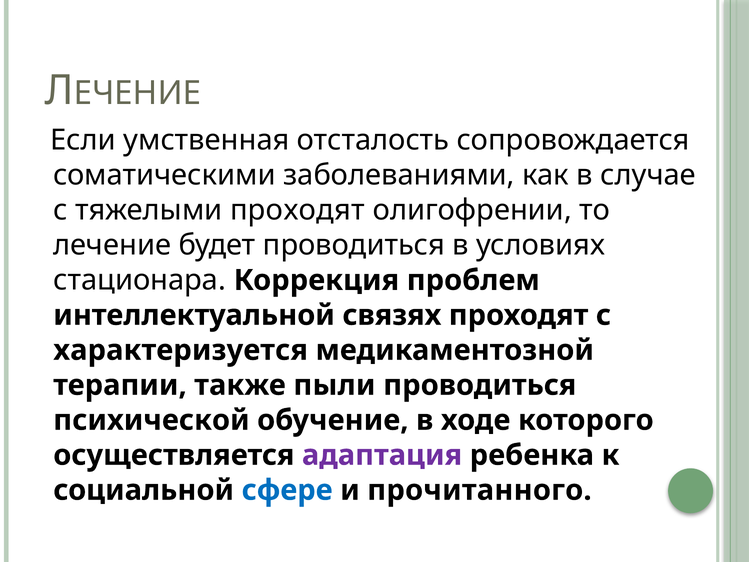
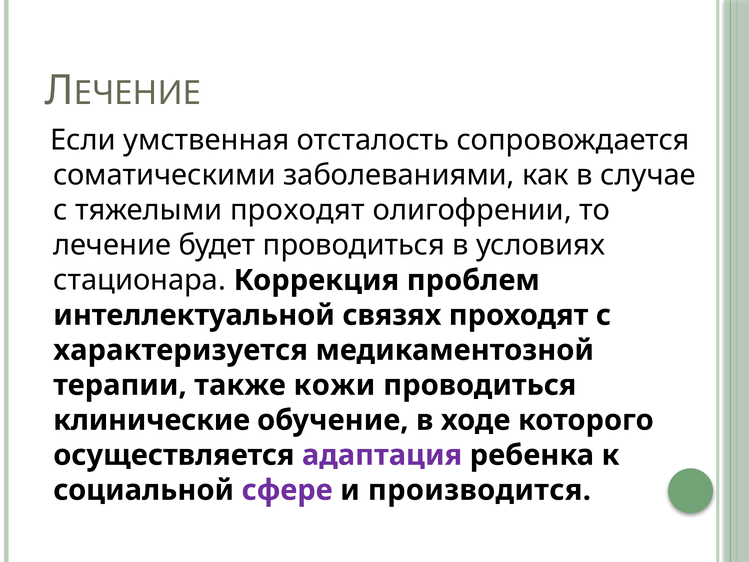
пыли: пыли -> кожи
психической: психической -> клинические
сфере colour: blue -> purple
прочитанного: прочитанного -> производится
